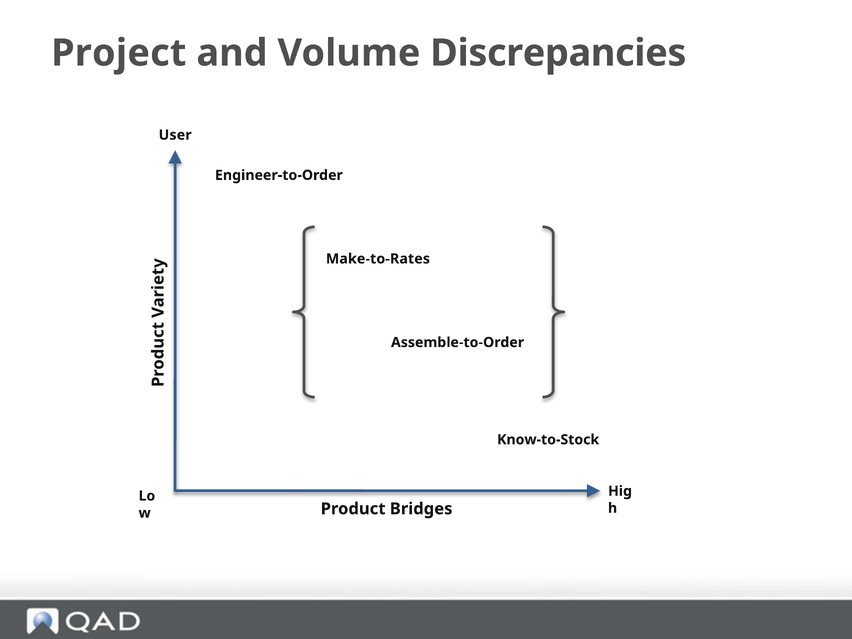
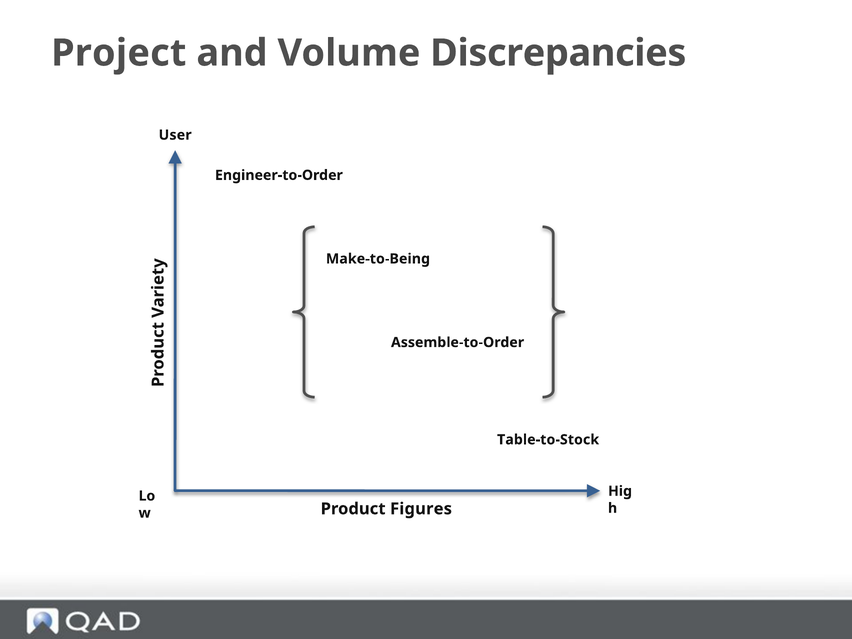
Make-to-Rates: Make-to-Rates -> Make-to-Being
Know-to-Stock: Know-to-Stock -> Table-to-Stock
Bridges: Bridges -> Figures
